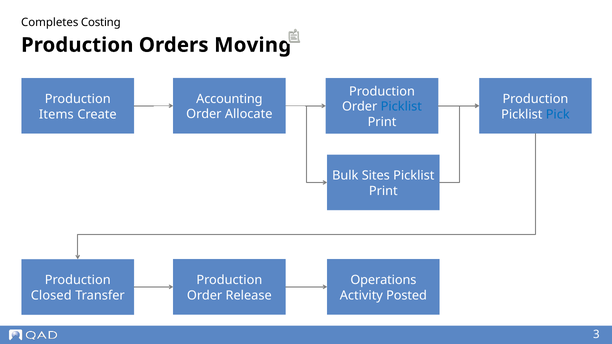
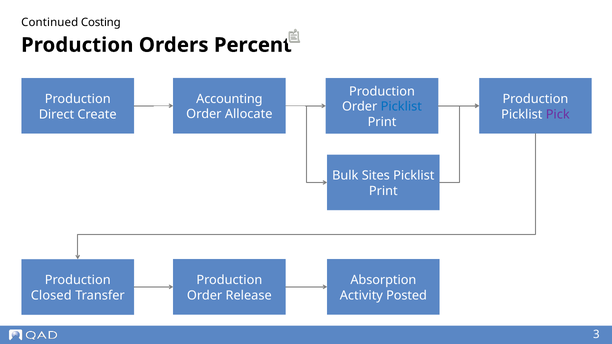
Completes: Completes -> Continued
Moving: Moving -> Percent
Items: Items -> Direct
Pick colour: blue -> purple
Operations: Operations -> Absorption
